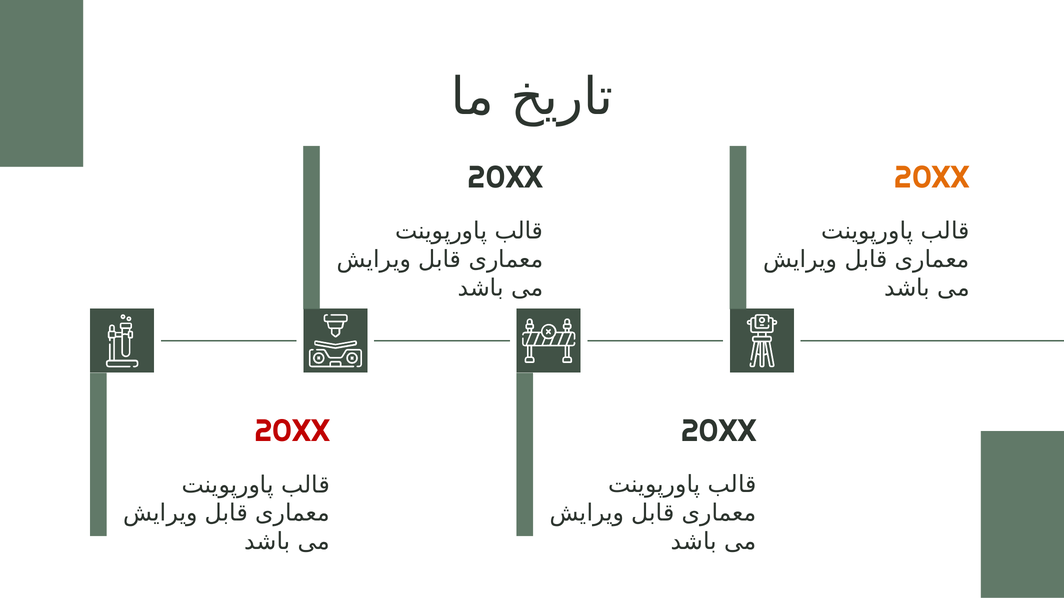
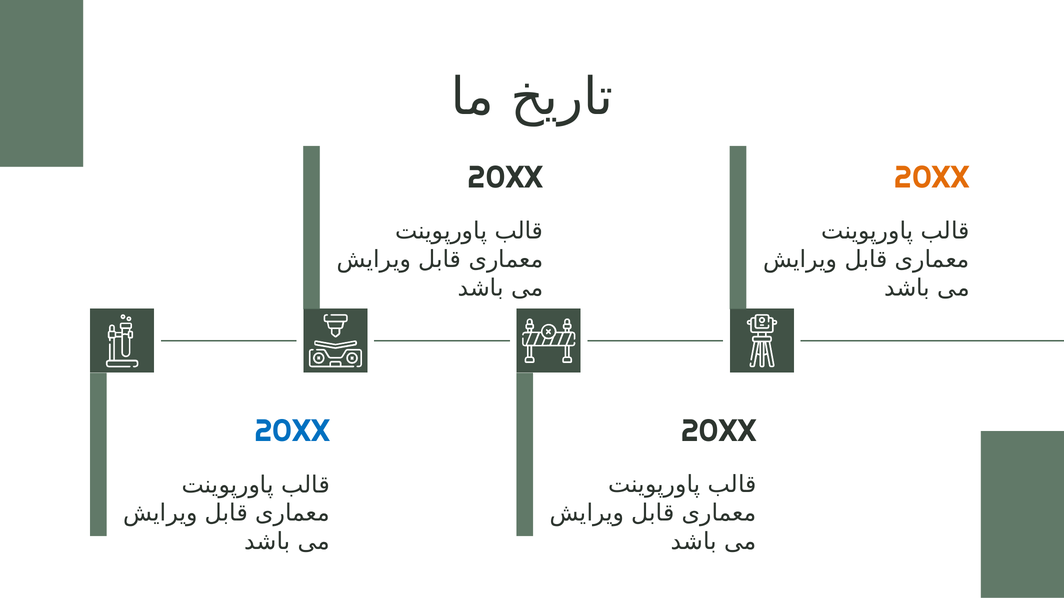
20XX at (292, 431) colour: red -> blue
